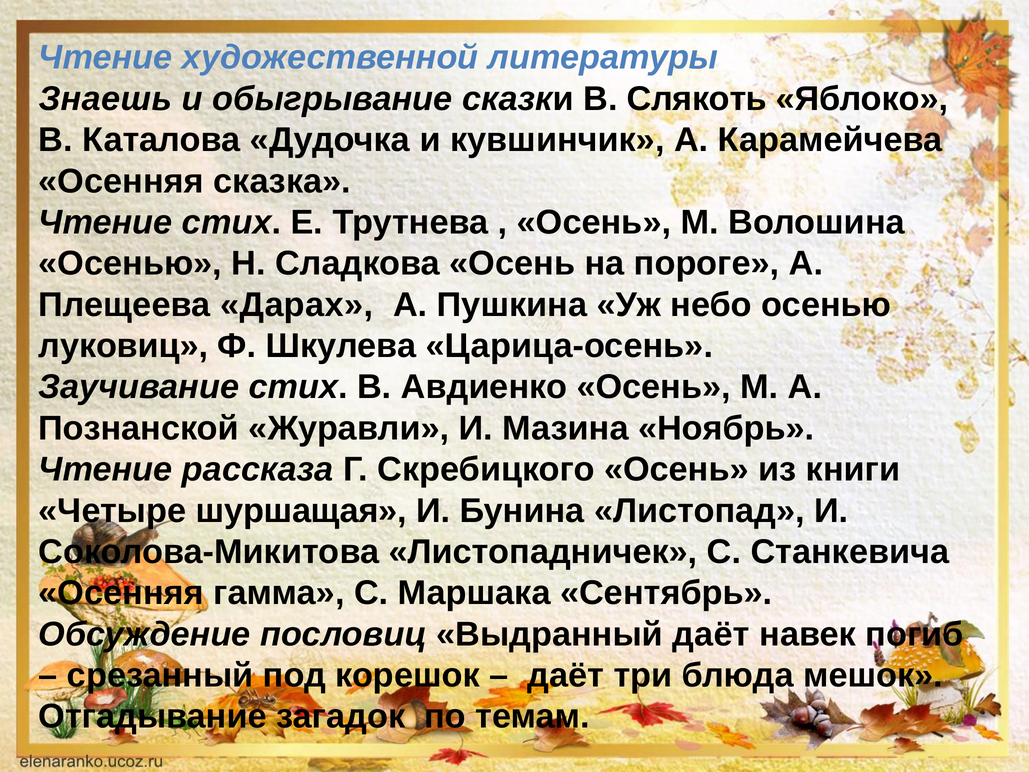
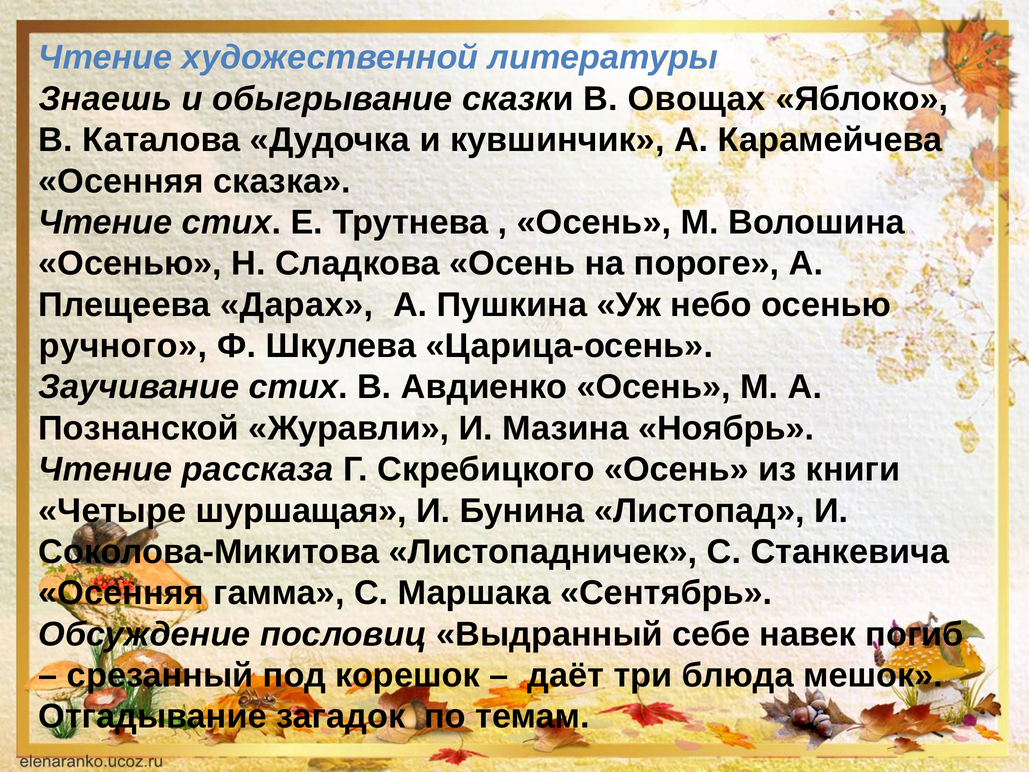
Слякоть: Слякоть -> Овощах
луковиц: луковиц -> ручного
Выдранный даёт: даёт -> себе
